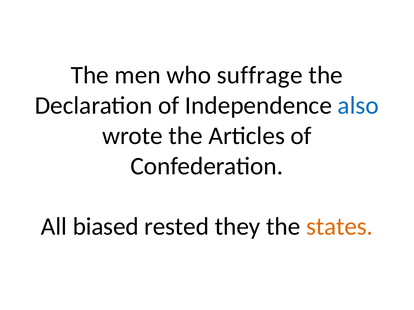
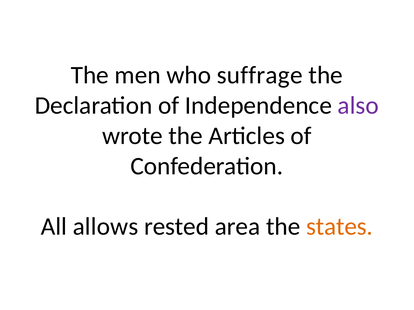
also colour: blue -> purple
biased: biased -> allows
they: they -> area
